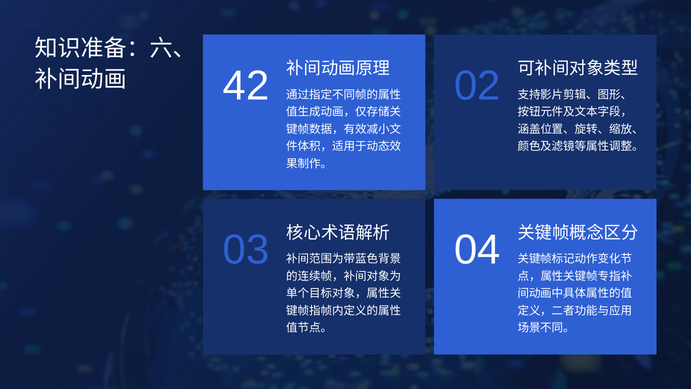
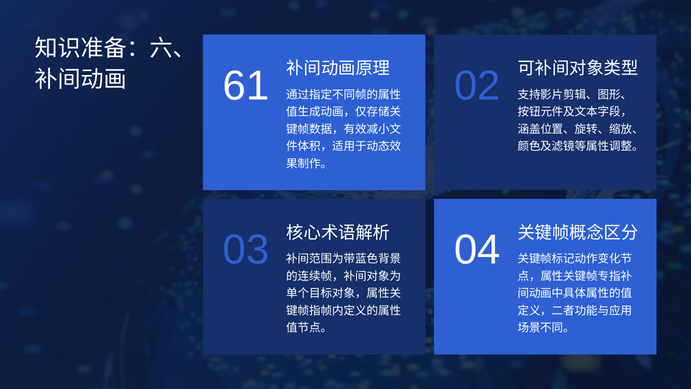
42: 42 -> 61
